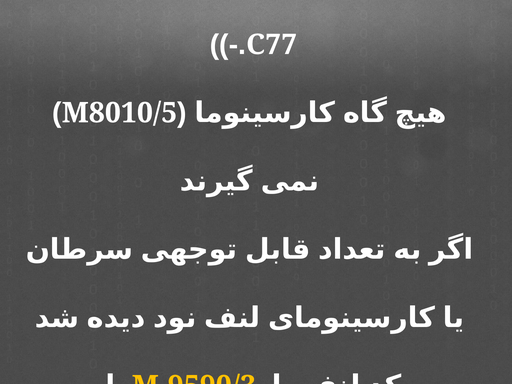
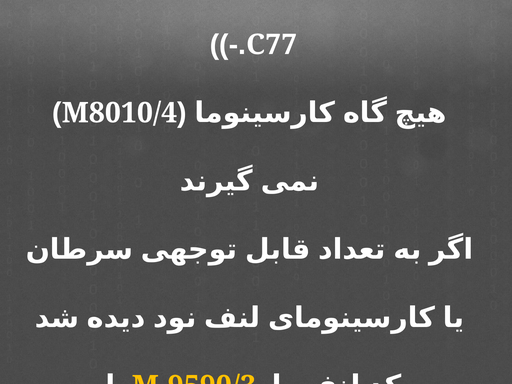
M8010/5: M8010/5 -> M8010/4
